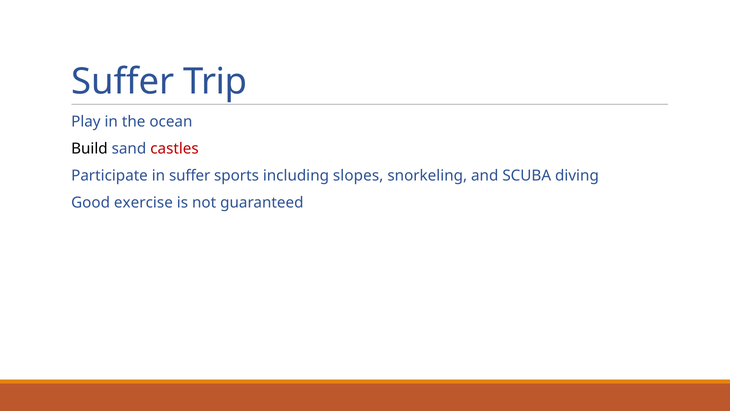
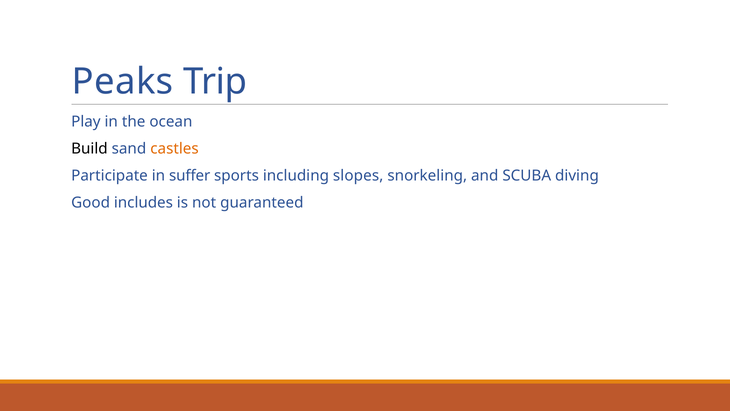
Suffer at (123, 82): Suffer -> Peaks
castles colour: red -> orange
exercise: exercise -> includes
